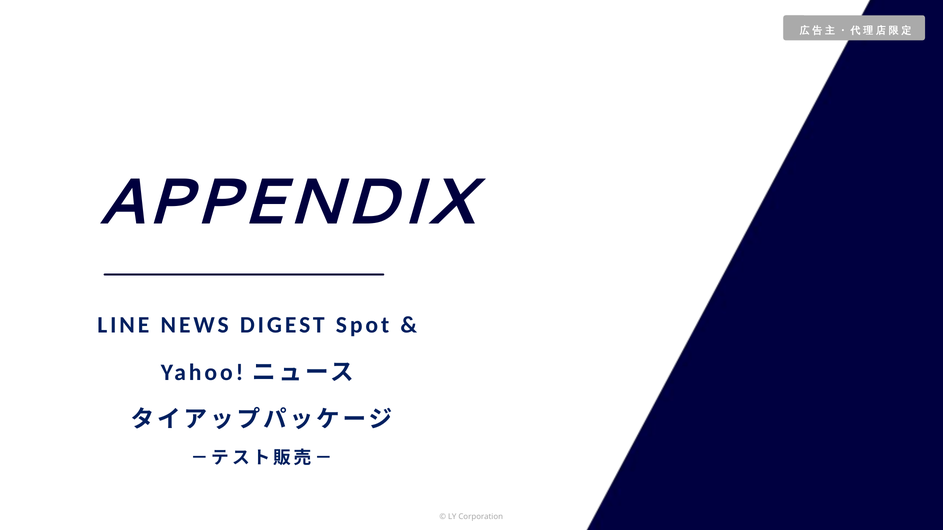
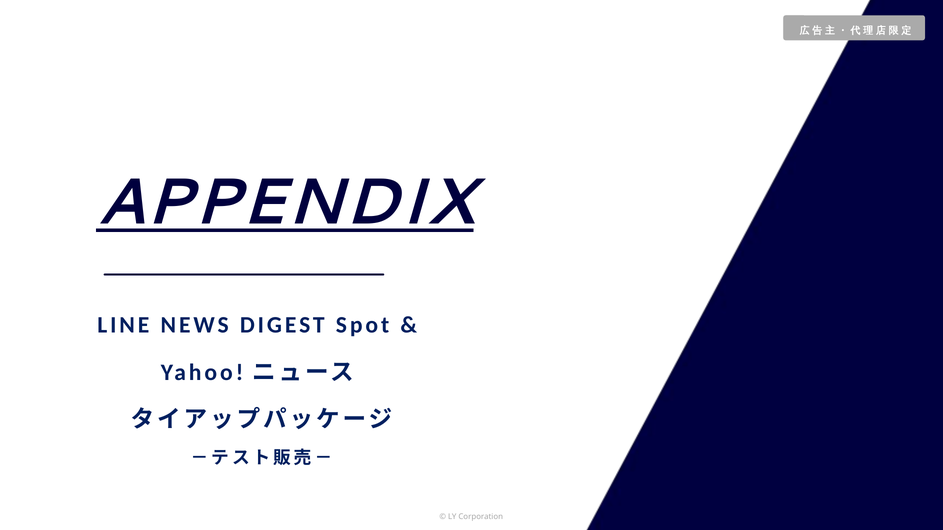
APPENDIX underline: none -> present
